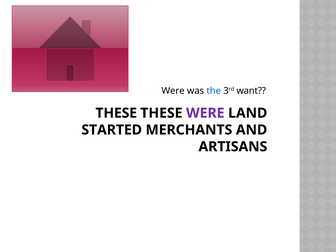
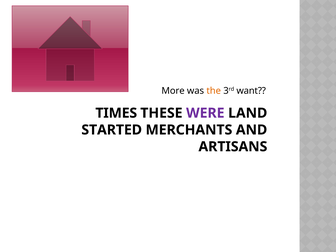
Were at (173, 91): Were -> More
the colour: blue -> orange
THESE at (116, 113): THESE -> TIMES
